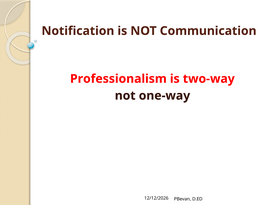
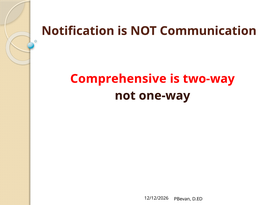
Professionalism: Professionalism -> Comprehensive
